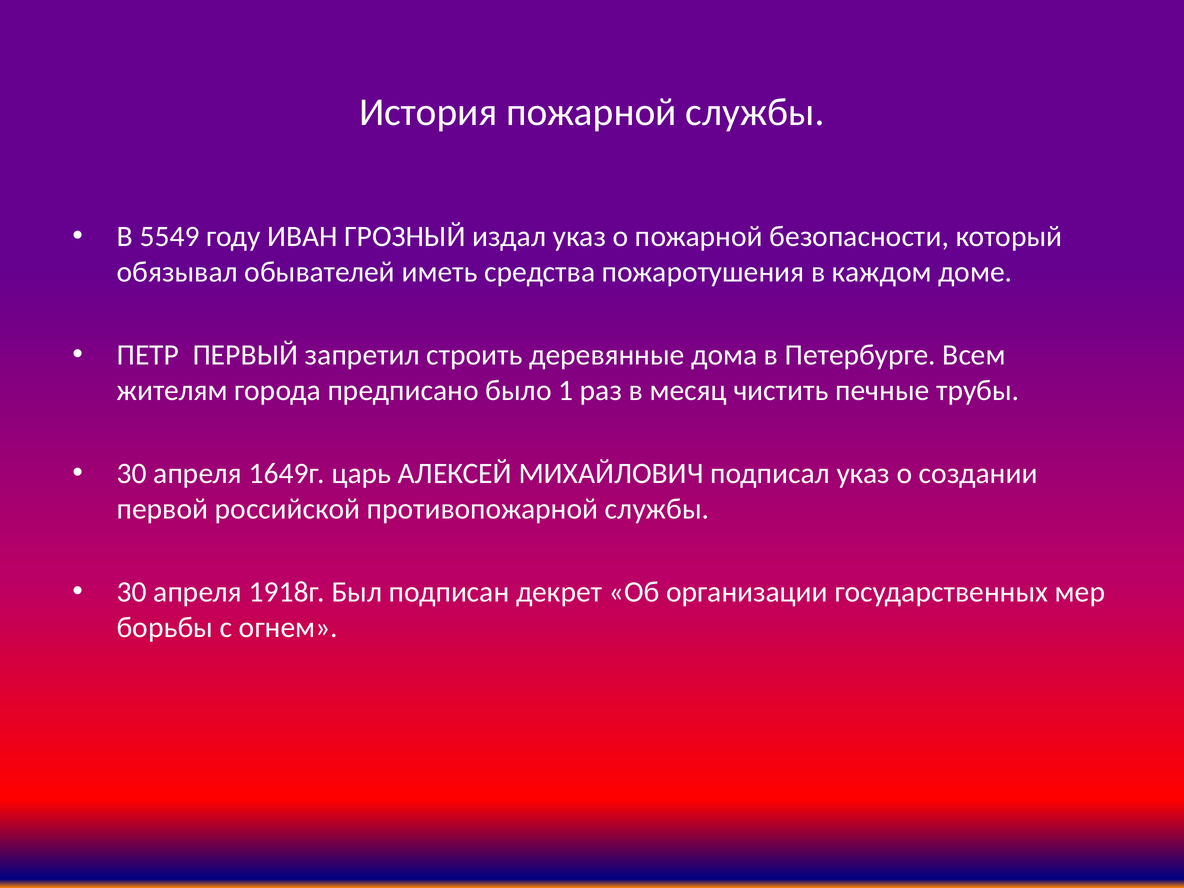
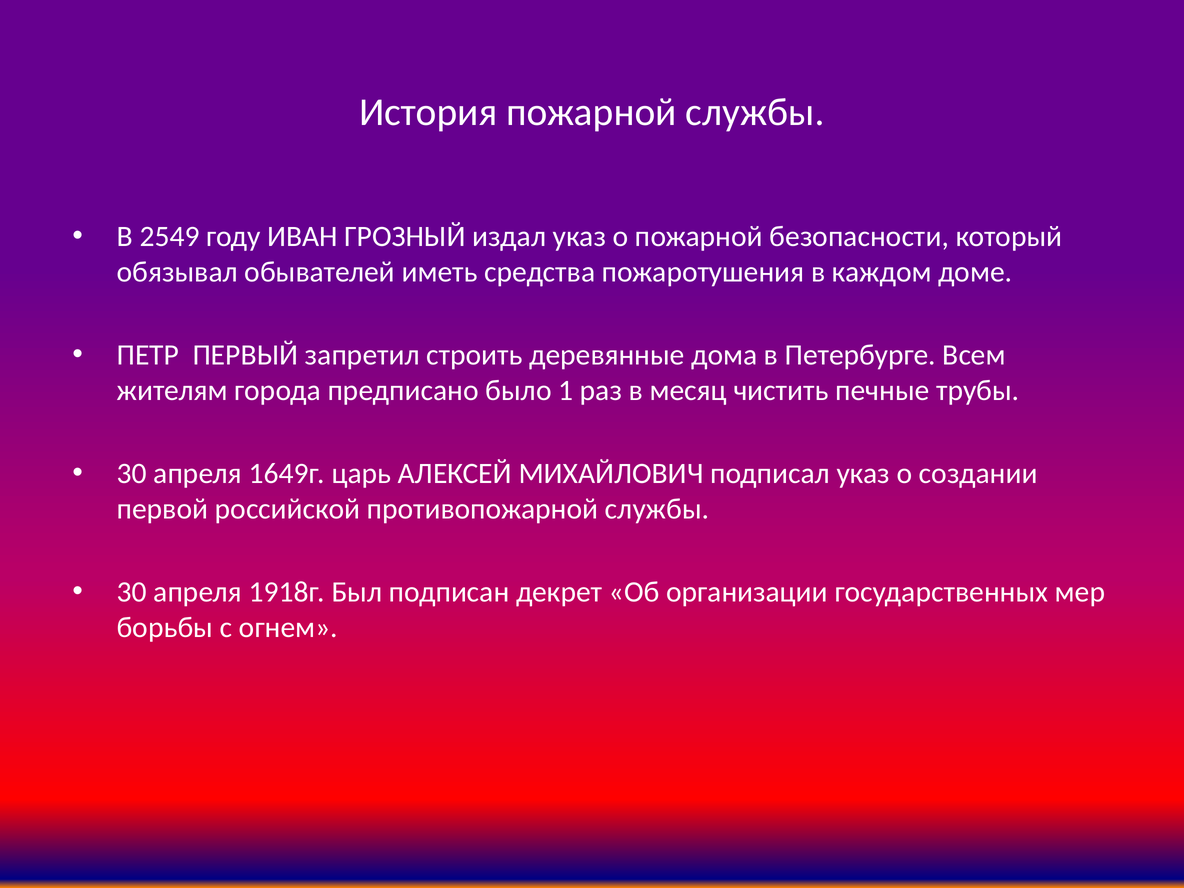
5549: 5549 -> 2549
